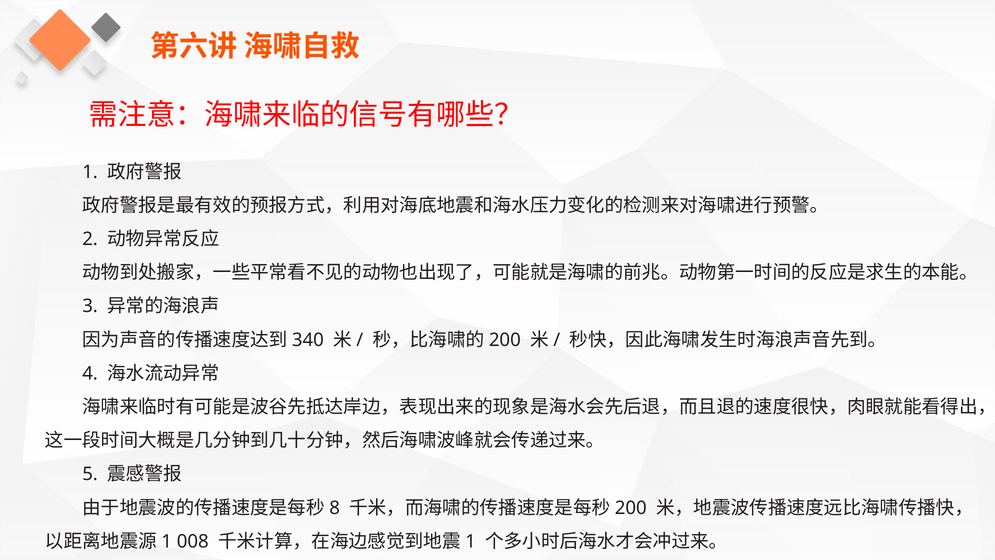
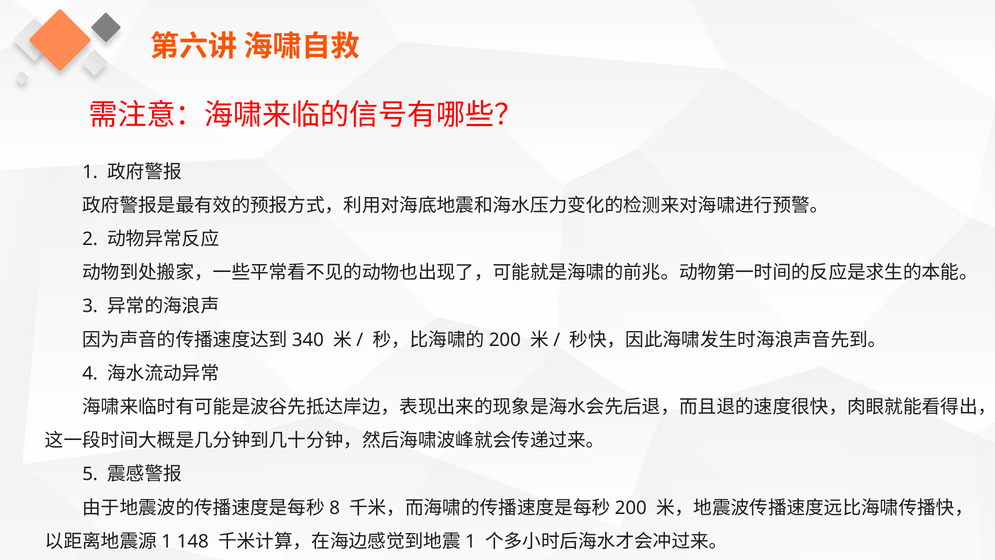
008: 008 -> 148
